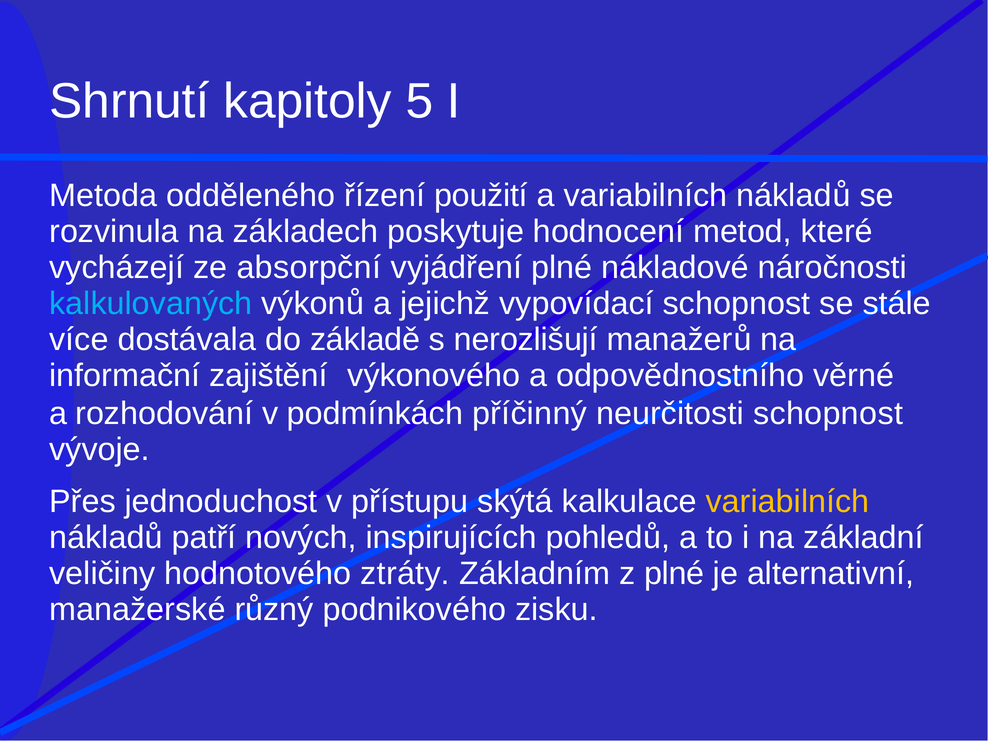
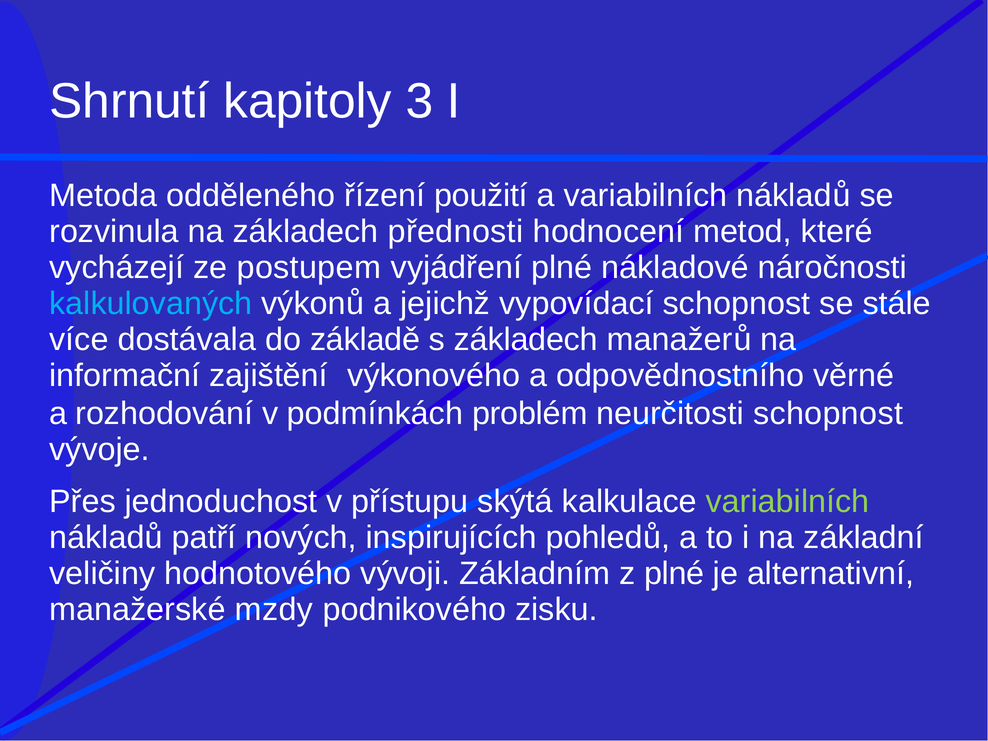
5: 5 -> 3
poskytuje: poskytuje -> přednosti
absorpční: absorpční -> postupem
s nerozlišují: nerozlišují -> základech
příčinný: příčinný -> problém
variabilních at (788, 501) colour: yellow -> light green
ztráty: ztráty -> vývoji
různý: různý -> mzdy
